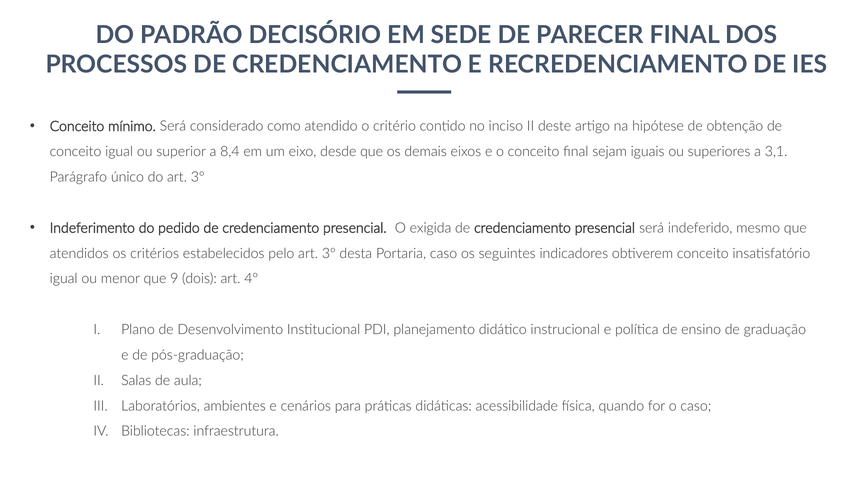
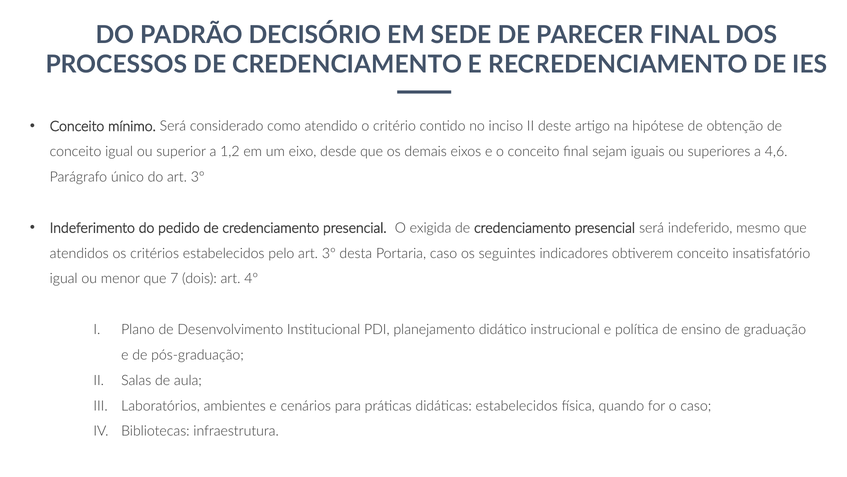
8,4: 8,4 -> 1,2
3,1: 3,1 -> 4,6
9: 9 -> 7
didáticas acessibilidade: acessibilidade -> estabelecidos
